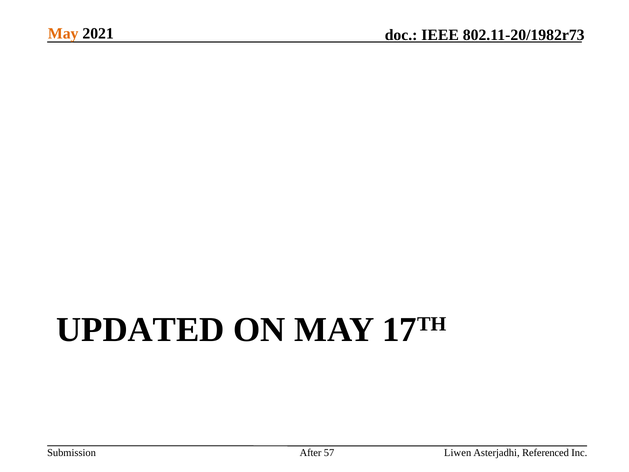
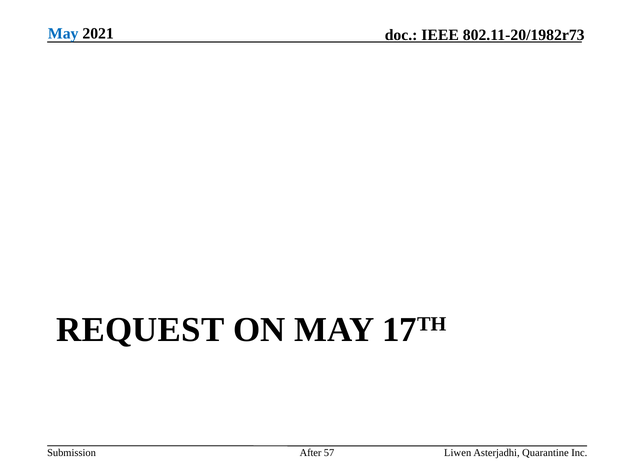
May at (63, 33) colour: orange -> blue
UPDATED: UPDATED -> REQUEST
Referenced: Referenced -> Quarantine
